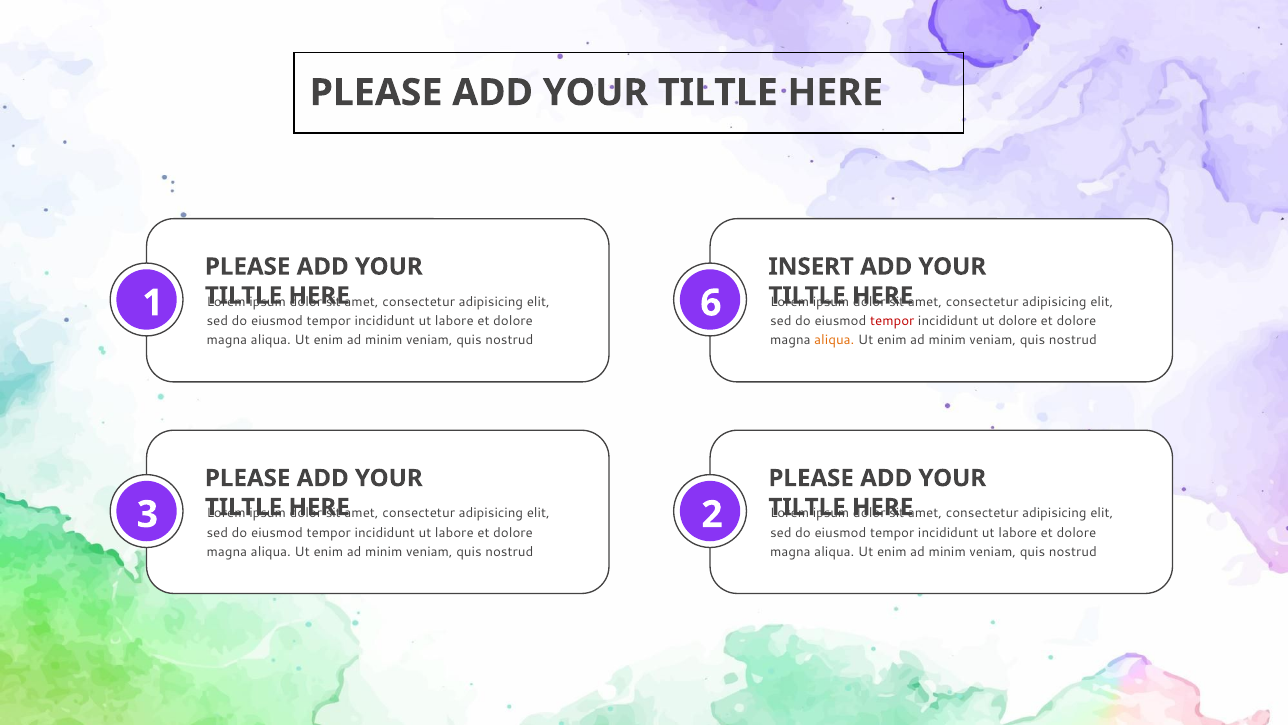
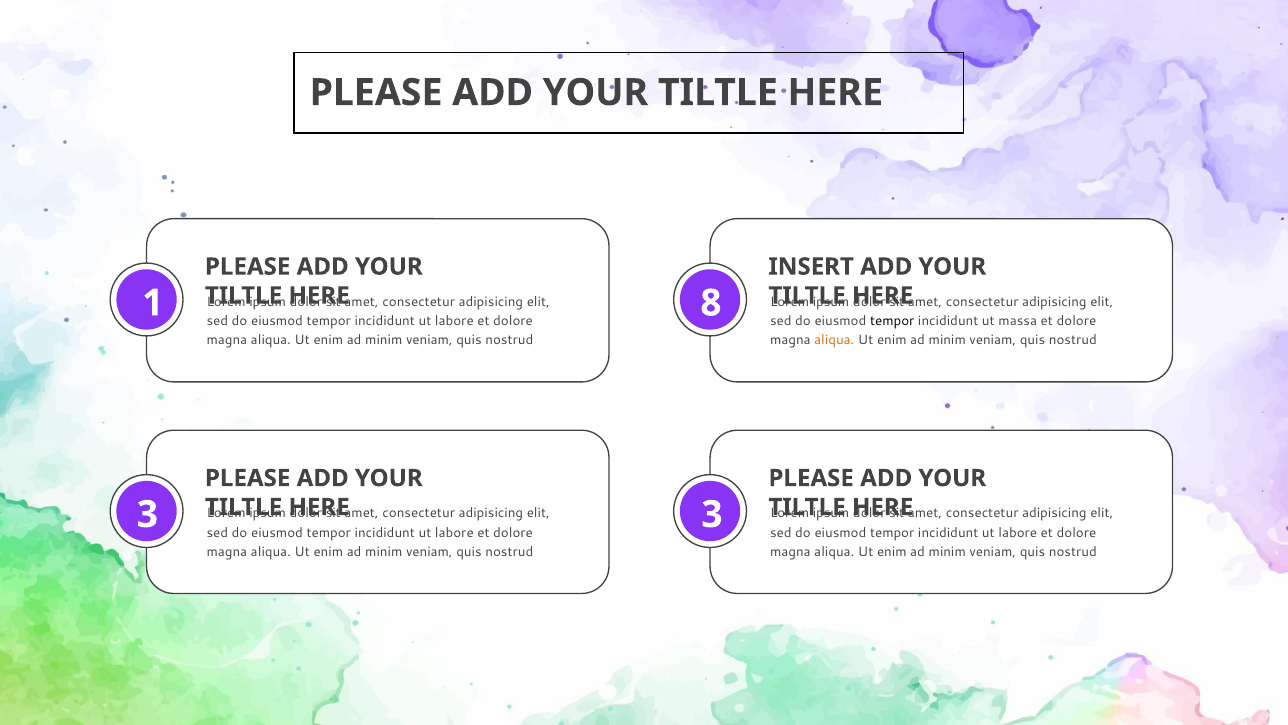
6: 6 -> 8
tempor at (892, 321) colour: red -> black
ut dolore: dolore -> massa
2 at (712, 514): 2 -> 3
